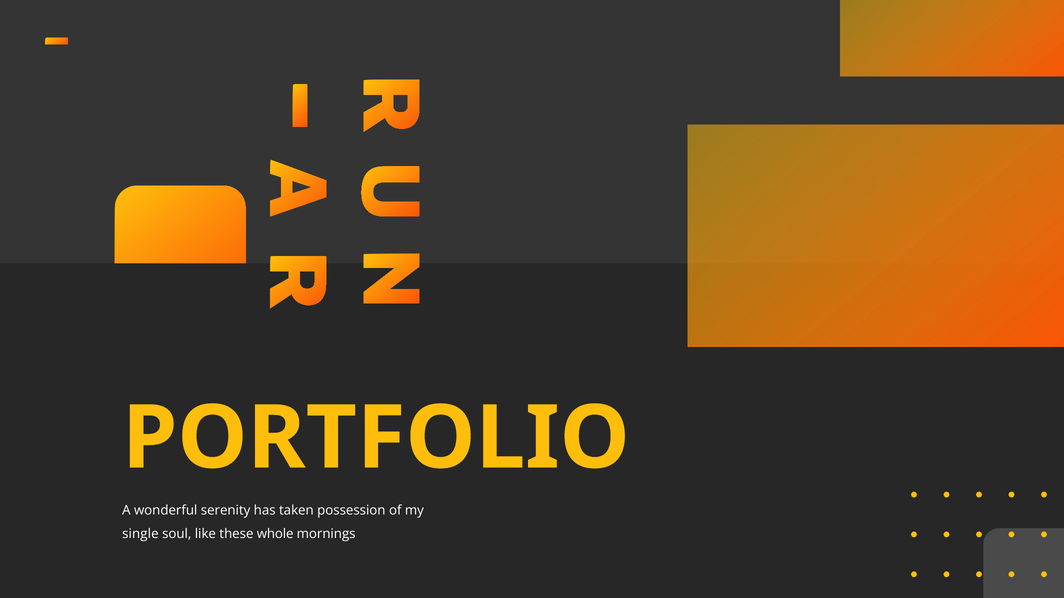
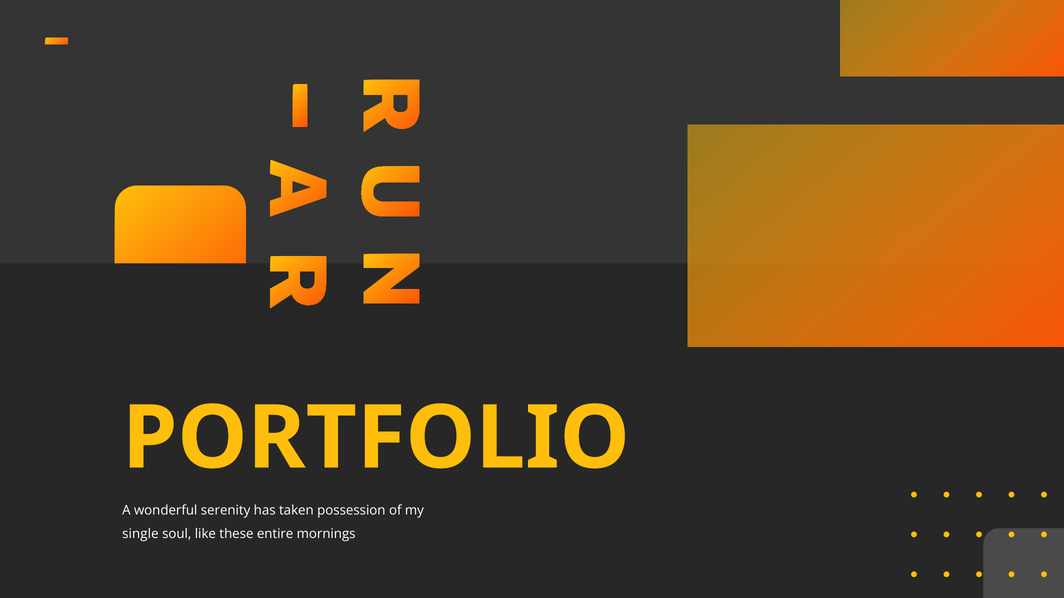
whole: whole -> entire
